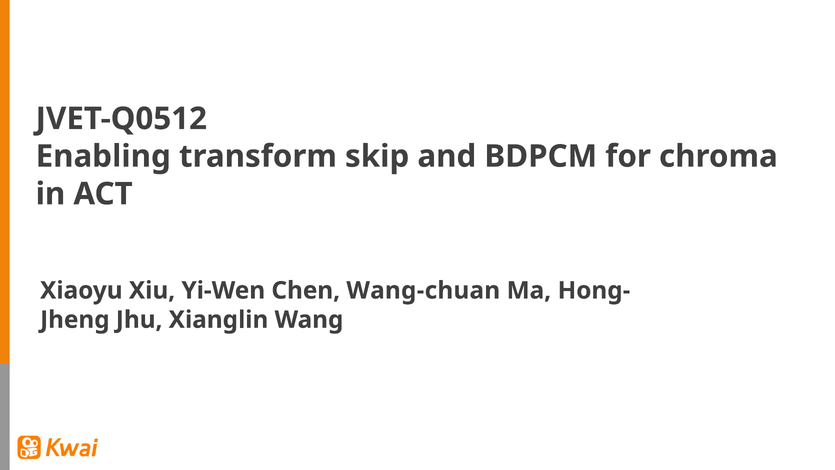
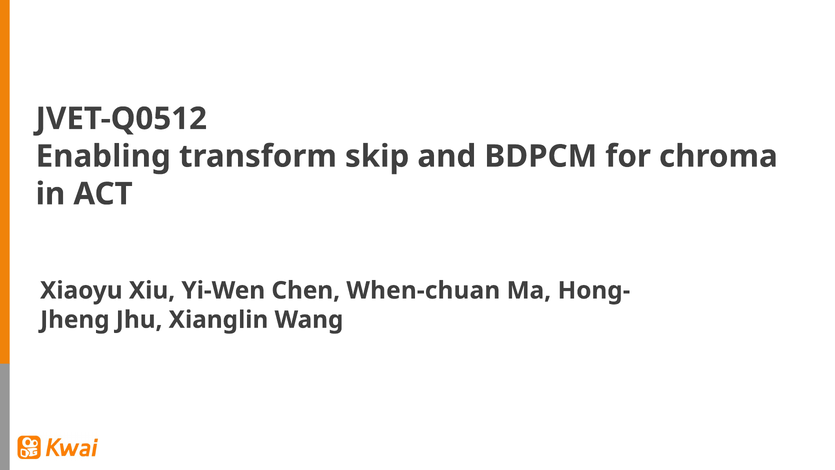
Wang-chuan: Wang-chuan -> When-chuan
